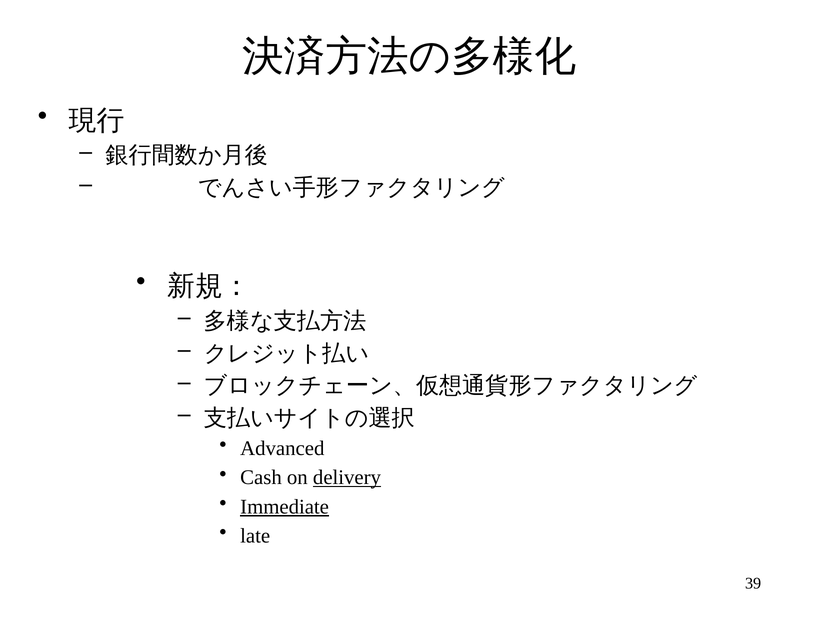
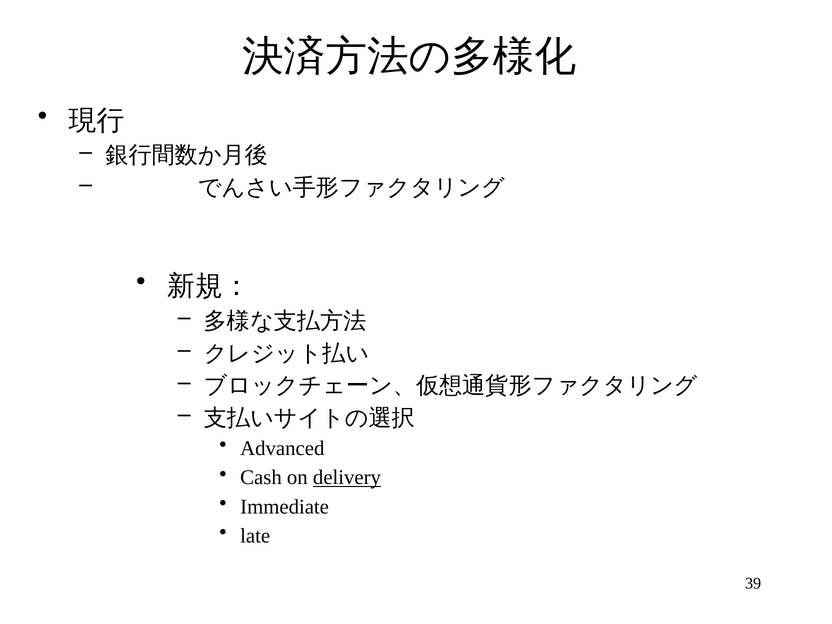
Immediate underline: present -> none
